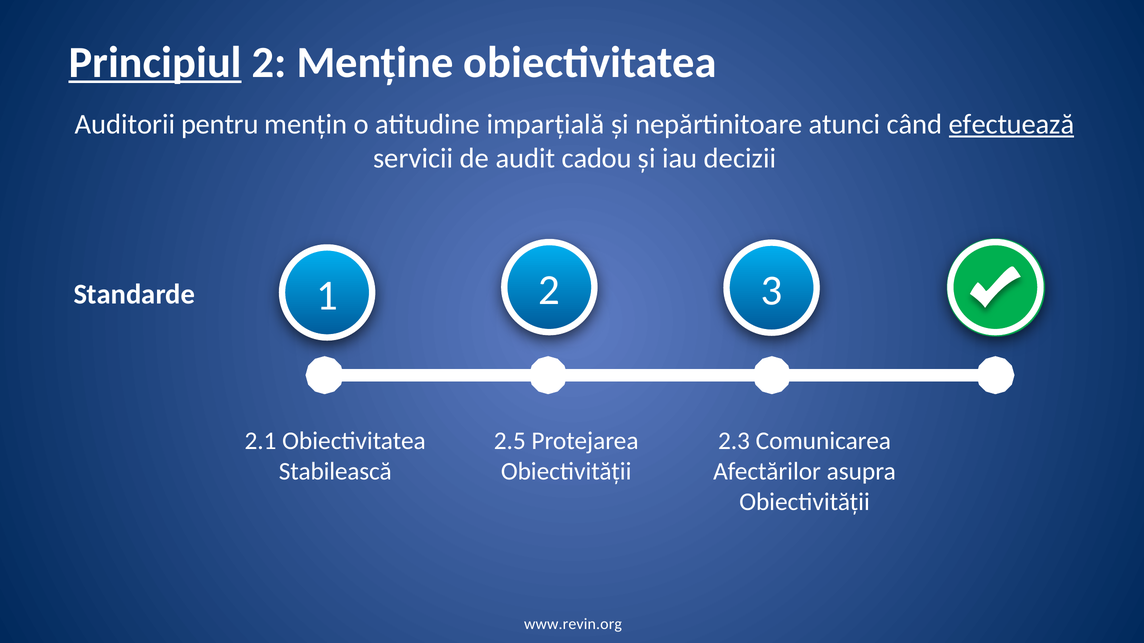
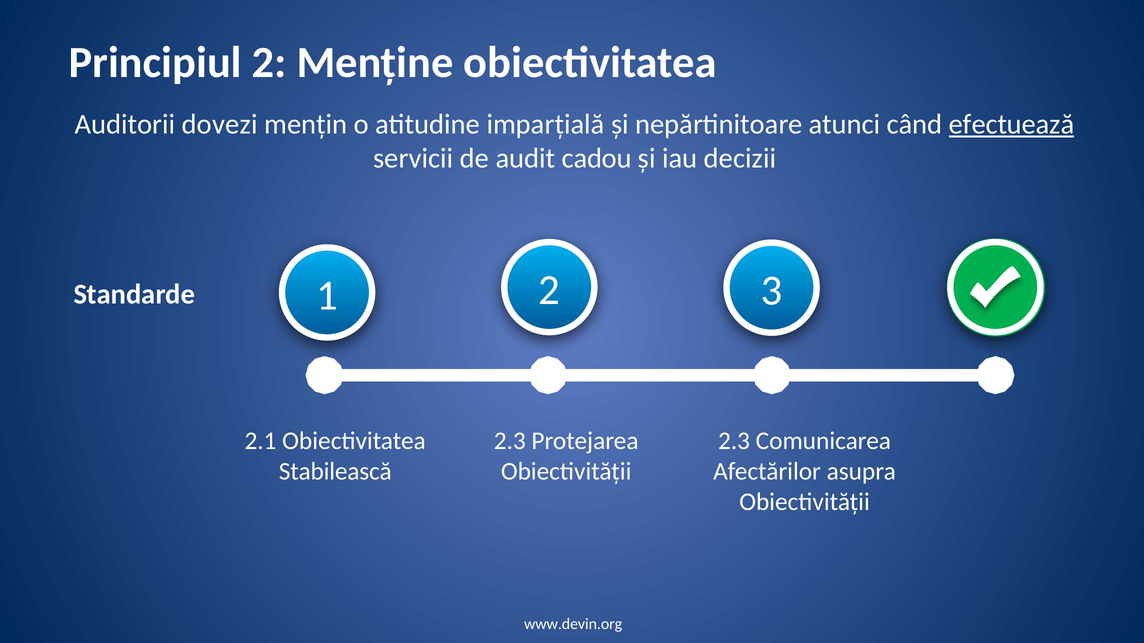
Principiul underline: present -> none
pentru: pentru -> dovezi
2.5 at (510, 441): 2.5 -> 2.3
www.revin.org: www.revin.org -> www.devin.org
